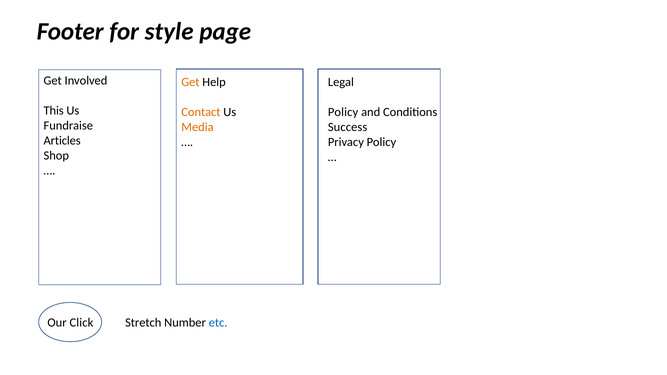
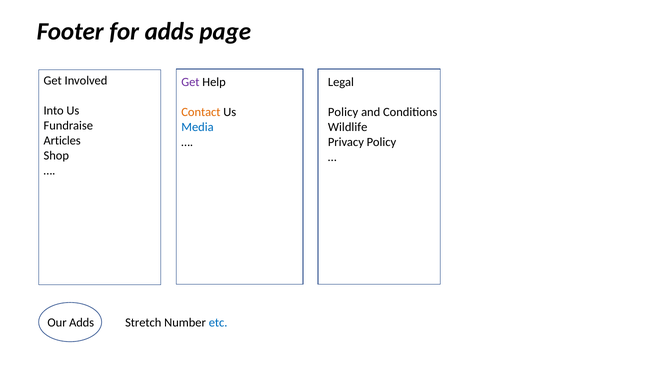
for style: style -> adds
Get at (190, 82) colour: orange -> purple
This: This -> Into
Success: Success -> Wildlife
Media colour: orange -> blue
Our Click: Click -> Adds
